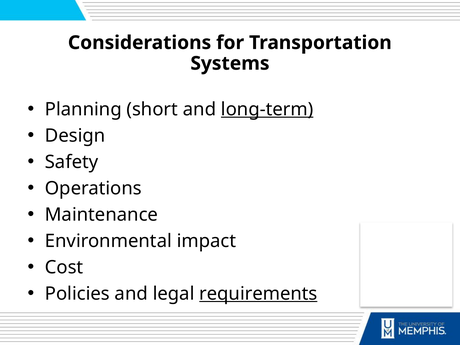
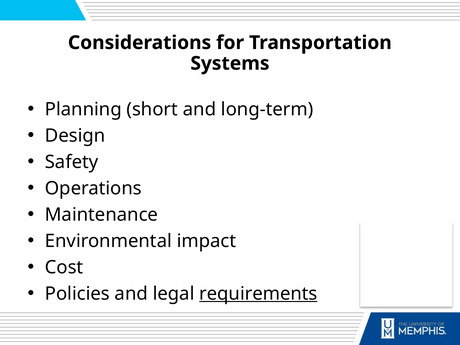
long-term underline: present -> none
